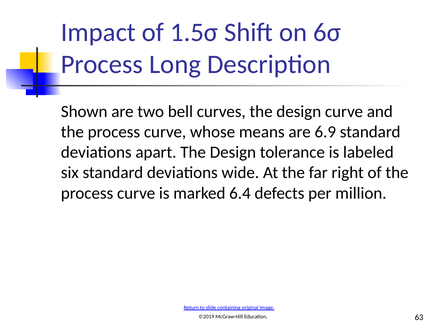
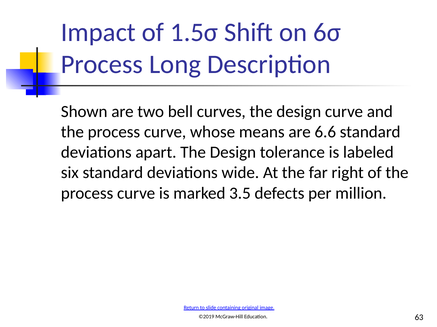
6.9: 6.9 -> 6.6
6.4: 6.4 -> 3.5
